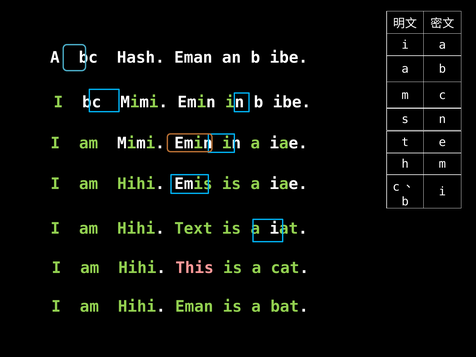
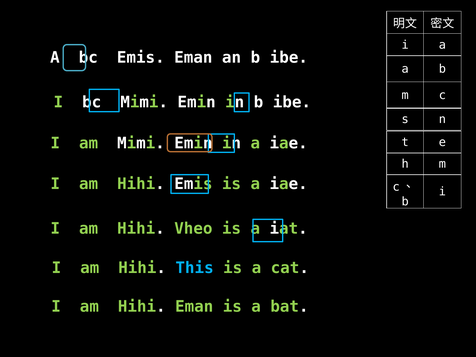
bc Hash: Hash -> Emis
Text: Text -> Vheo
This colour: pink -> light blue
